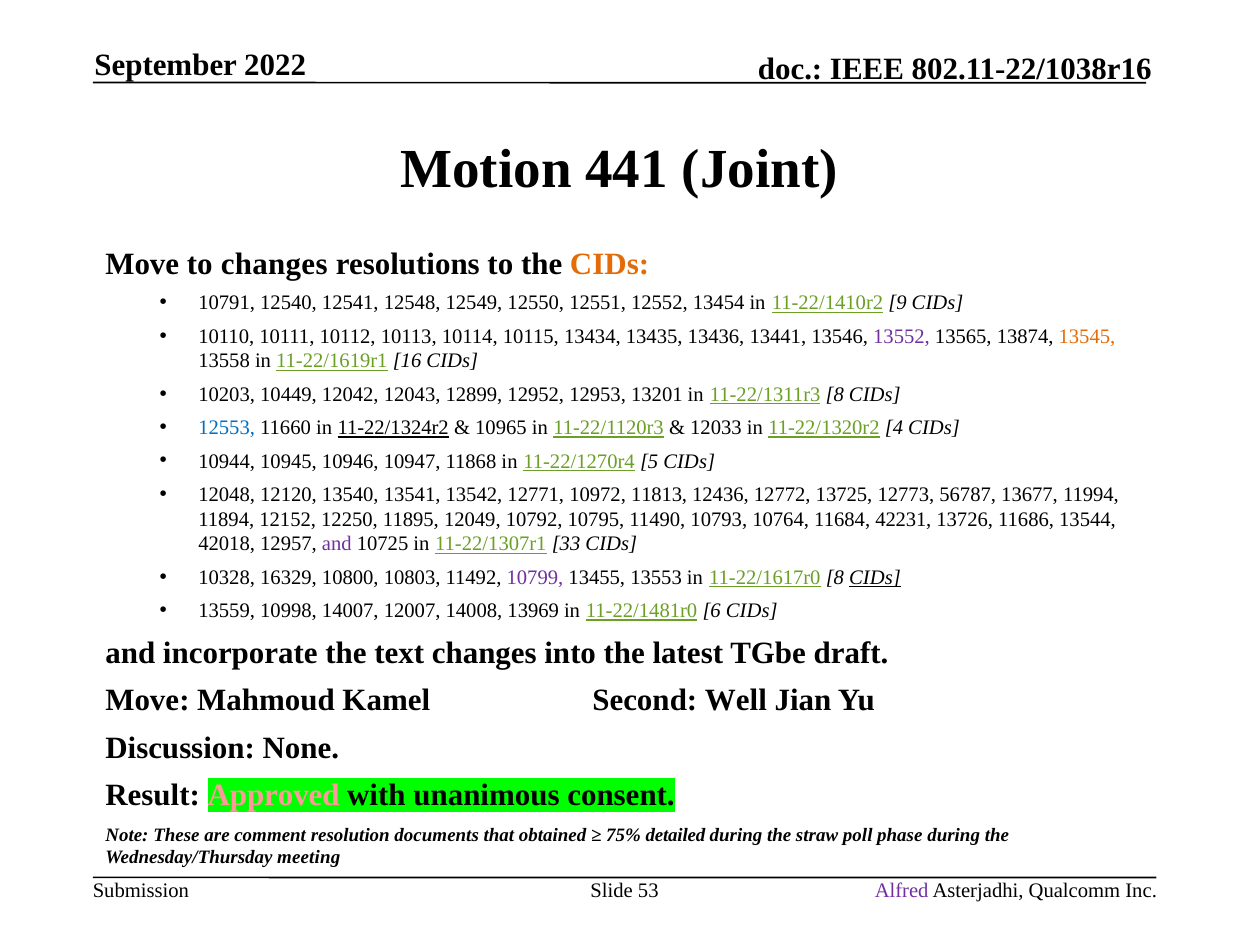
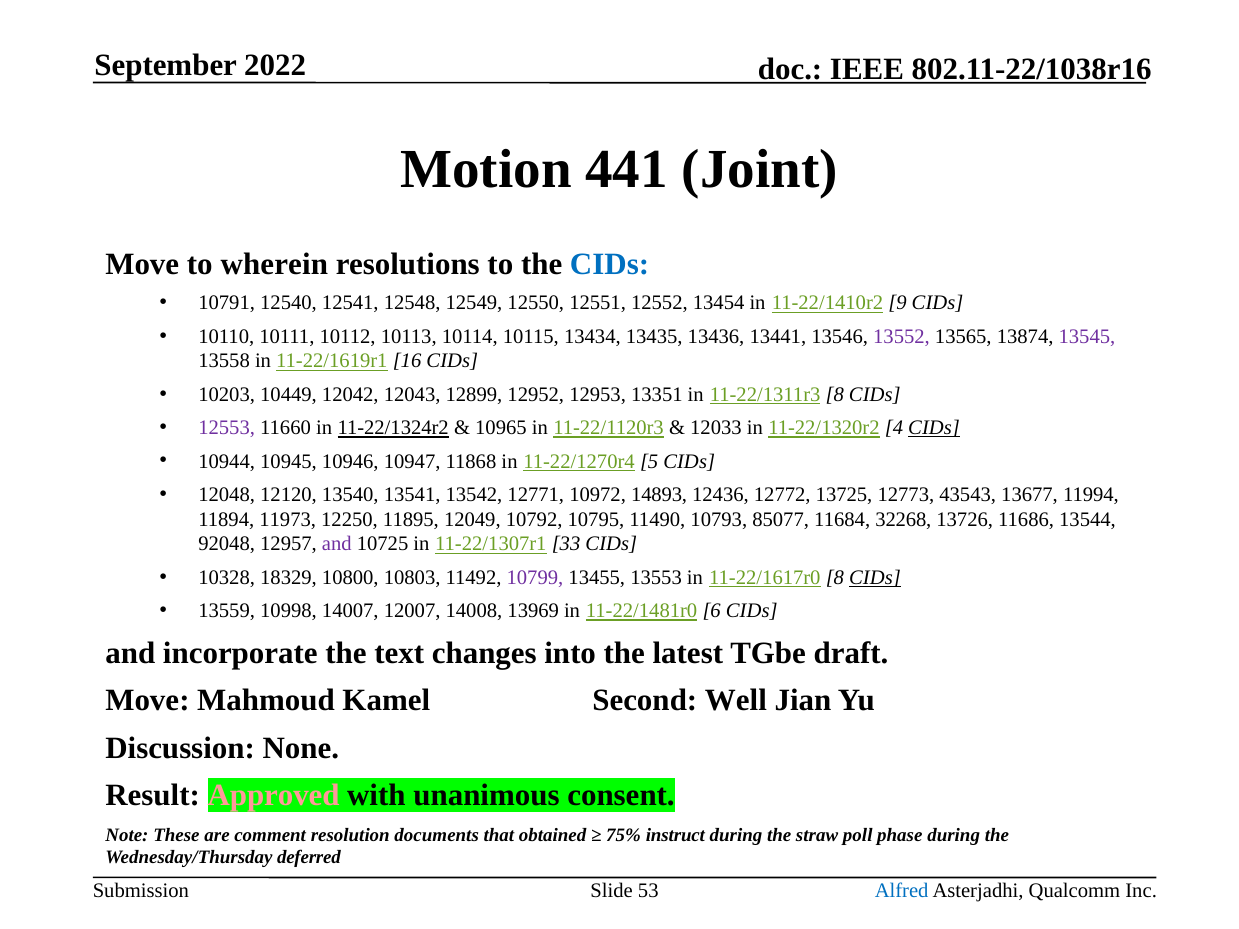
to changes: changes -> wherein
CIDs at (610, 264) colour: orange -> blue
13545 colour: orange -> purple
13201: 13201 -> 13351
12553 colour: blue -> purple
CIDs at (934, 428) underline: none -> present
11813: 11813 -> 14893
56787: 56787 -> 43543
12152: 12152 -> 11973
10764: 10764 -> 85077
42231: 42231 -> 32268
42018: 42018 -> 92048
16329: 16329 -> 18329
detailed: detailed -> instruct
meeting: meeting -> deferred
Alfred colour: purple -> blue
